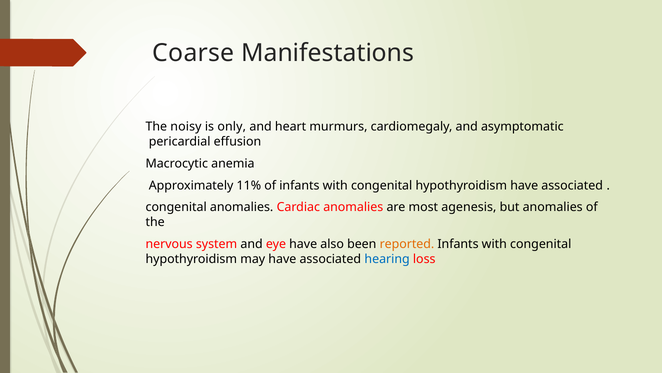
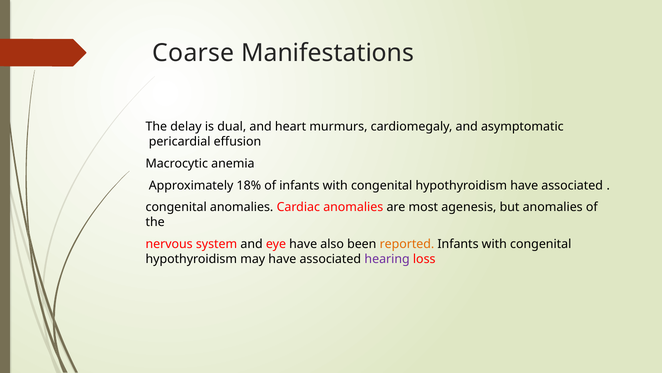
noisy: noisy -> delay
only: only -> dual
11%: 11% -> 18%
hearing colour: blue -> purple
